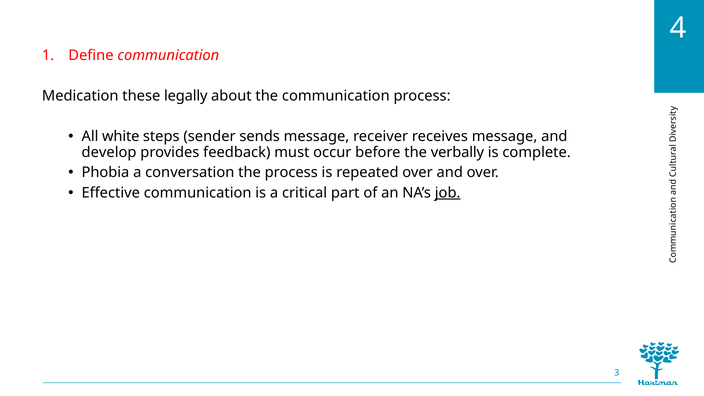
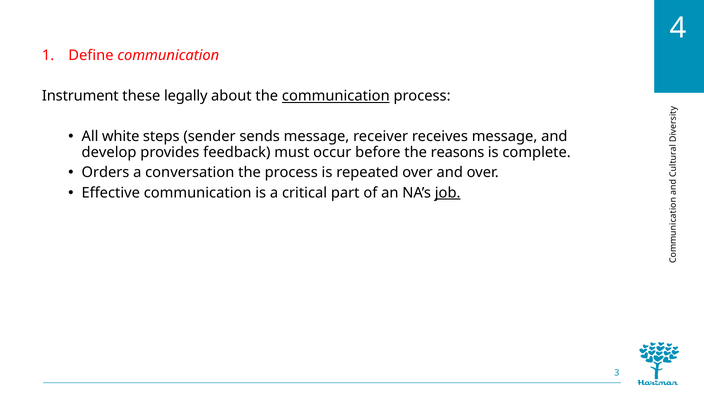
Medication: Medication -> Instrument
communication at (336, 96) underline: none -> present
verbally: verbally -> reasons
Phobia: Phobia -> Orders
